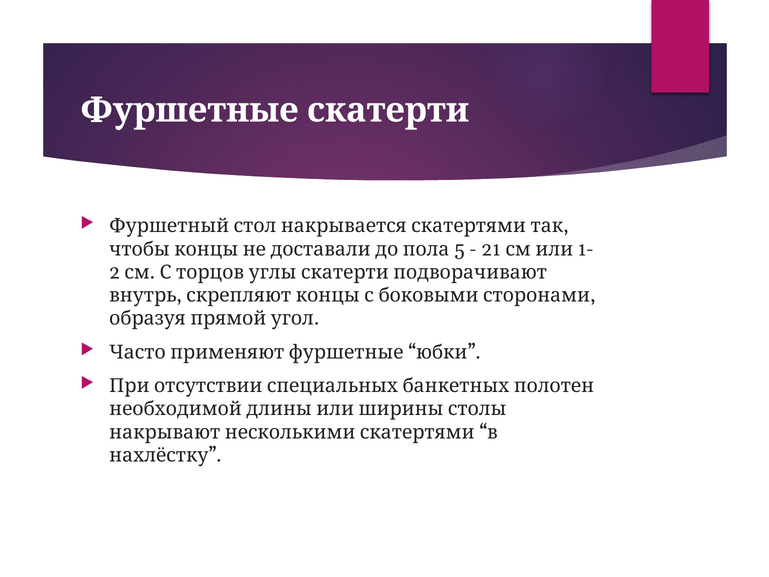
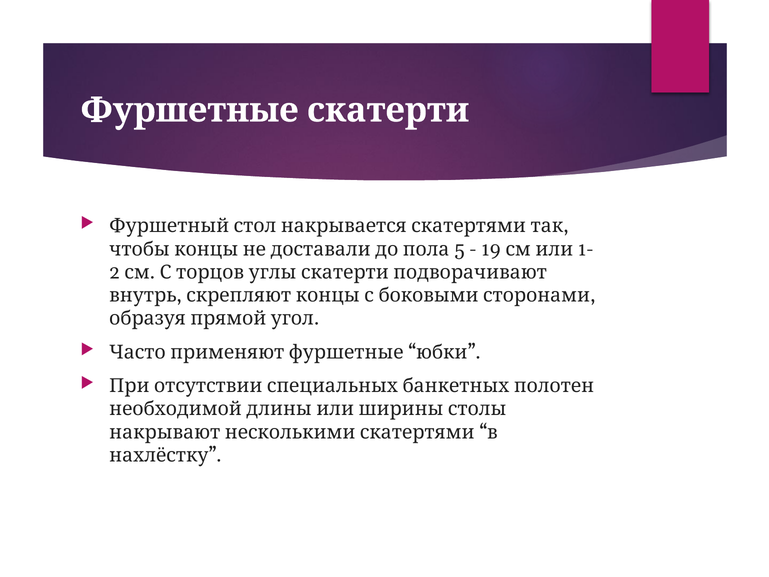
21: 21 -> 19
